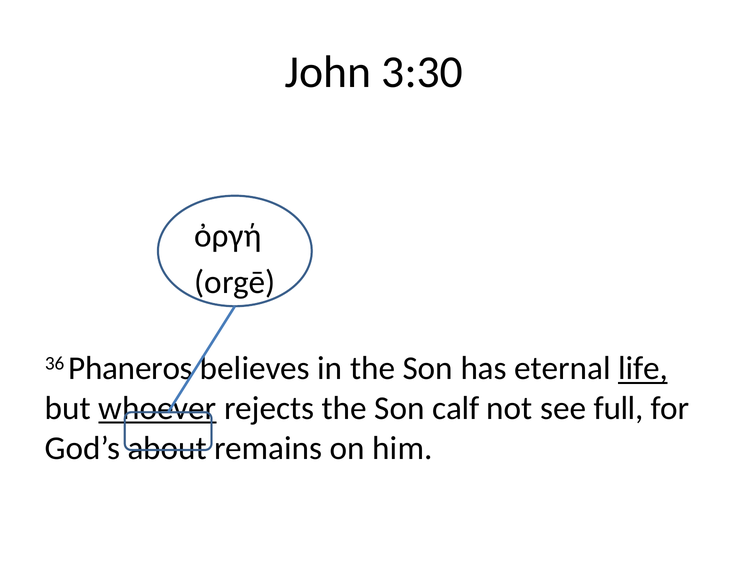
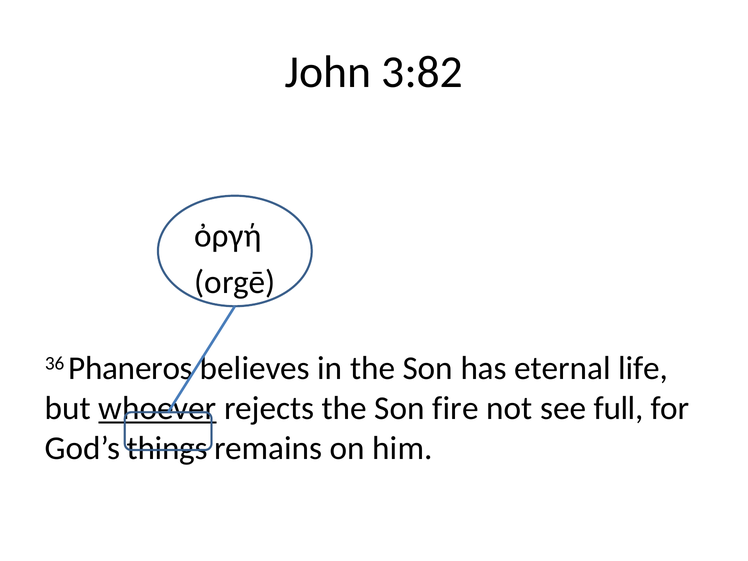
3:30: 3:30 -> 3:82
life underline: present -> none
calf: calf -> fire
about: about -> things
